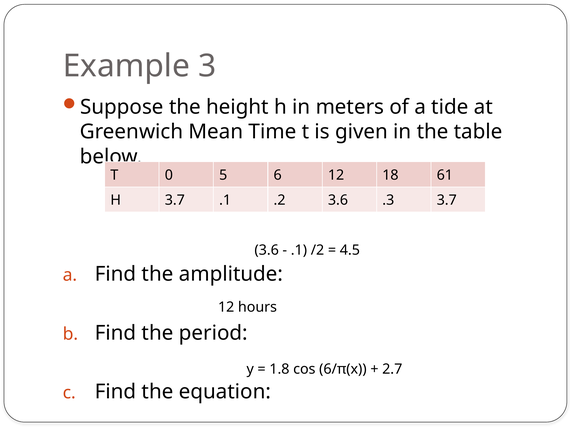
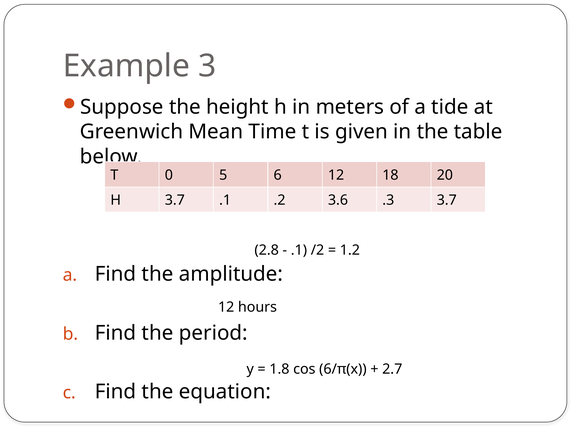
61: 61 -> 20
3.6 at (267, 250): 3.6 -> 2.8
4.5: 4.5 -> 1.2
